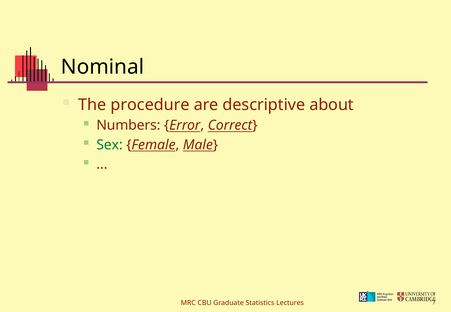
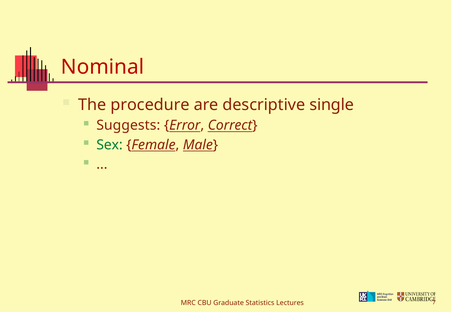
Nominal colour: black -> red
about: about -> single
Numbers: Numbers -> Suggests
